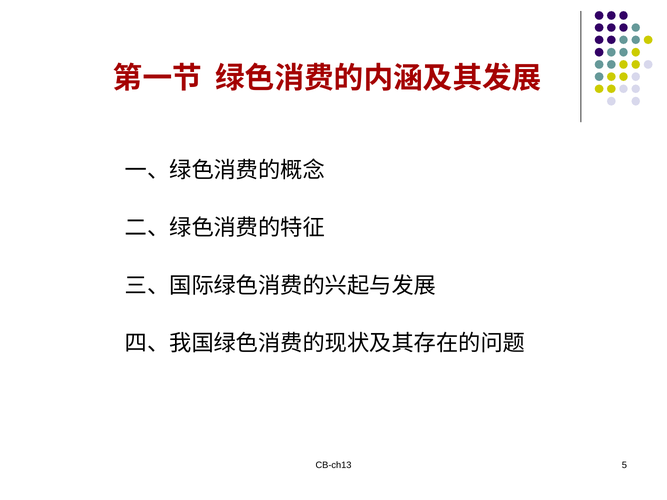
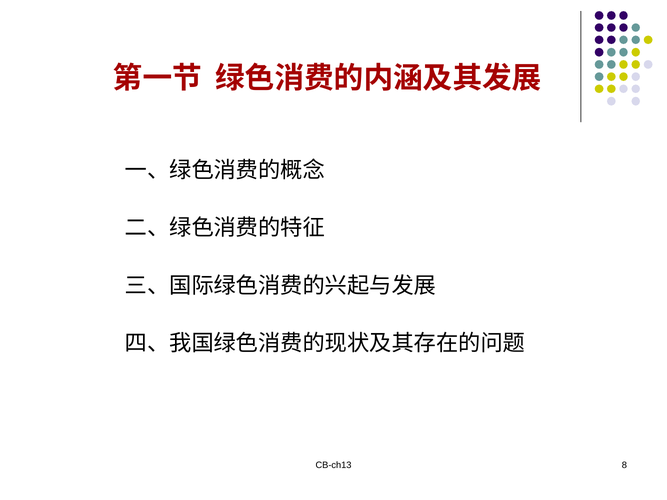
5: 5 -> 8
